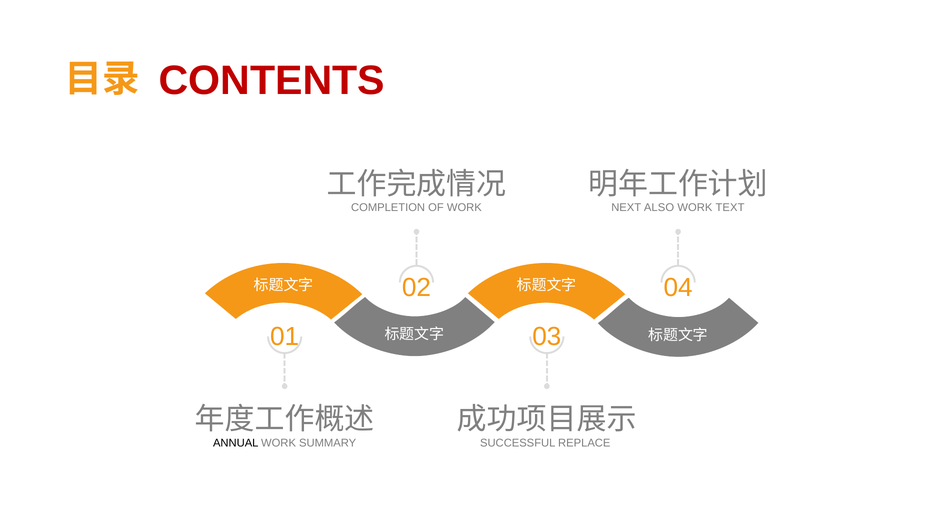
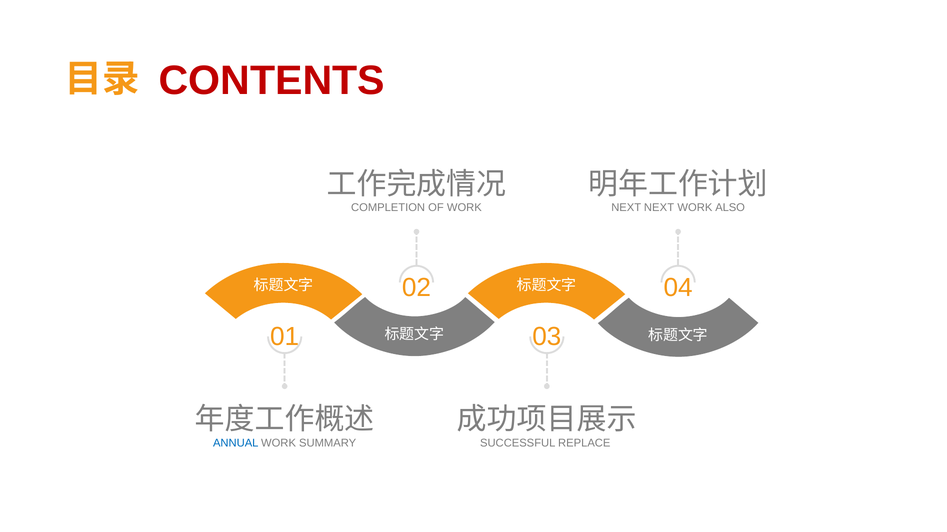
NEXT ALSO: ALSO -> NEXT
TEXT: TEXT -> ALSO
ANNUAL colour: black -> blue
